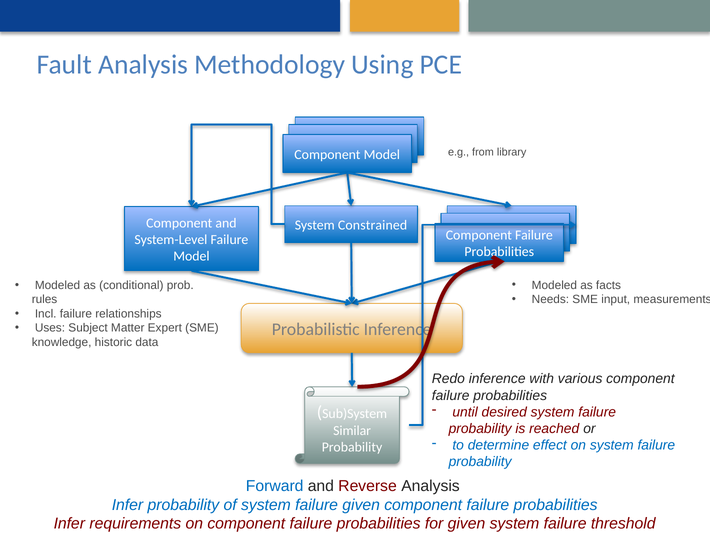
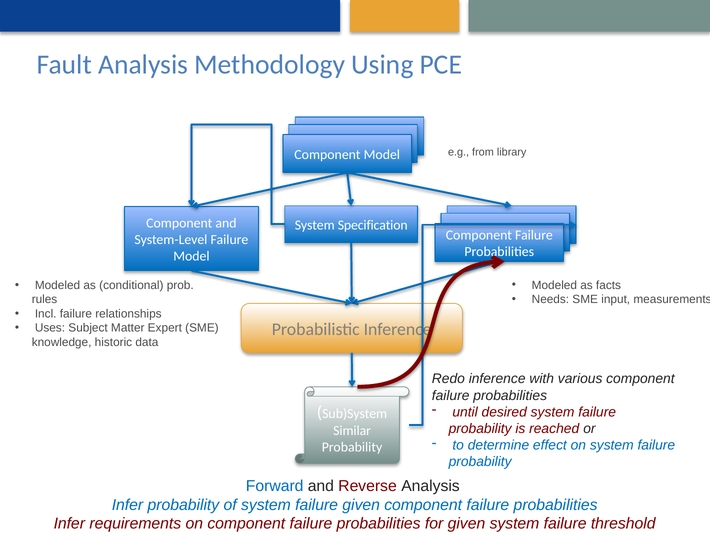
Constrained: Constrained -> Specification
